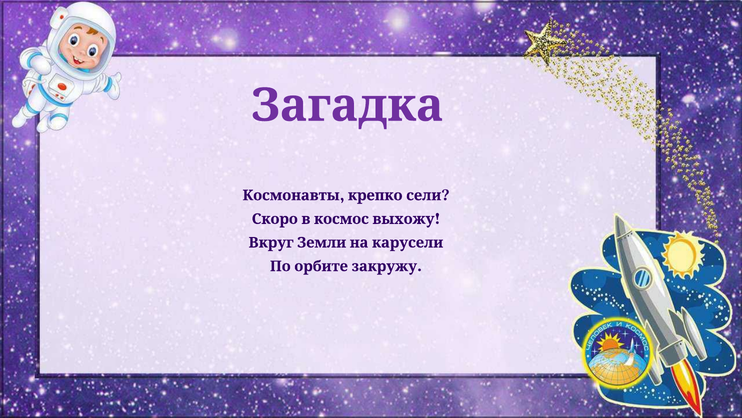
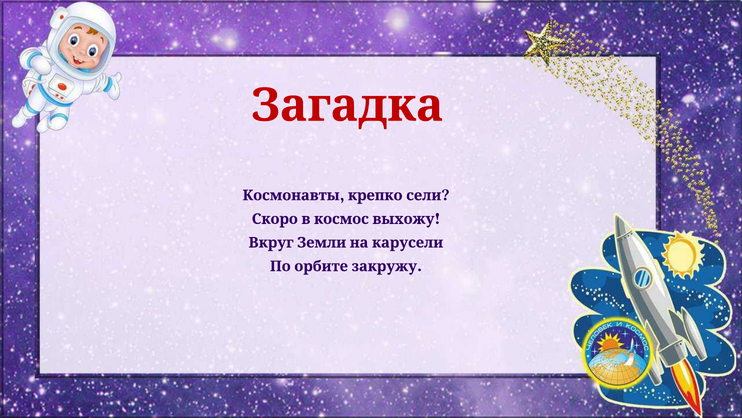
Загадка colour: purple -> red
